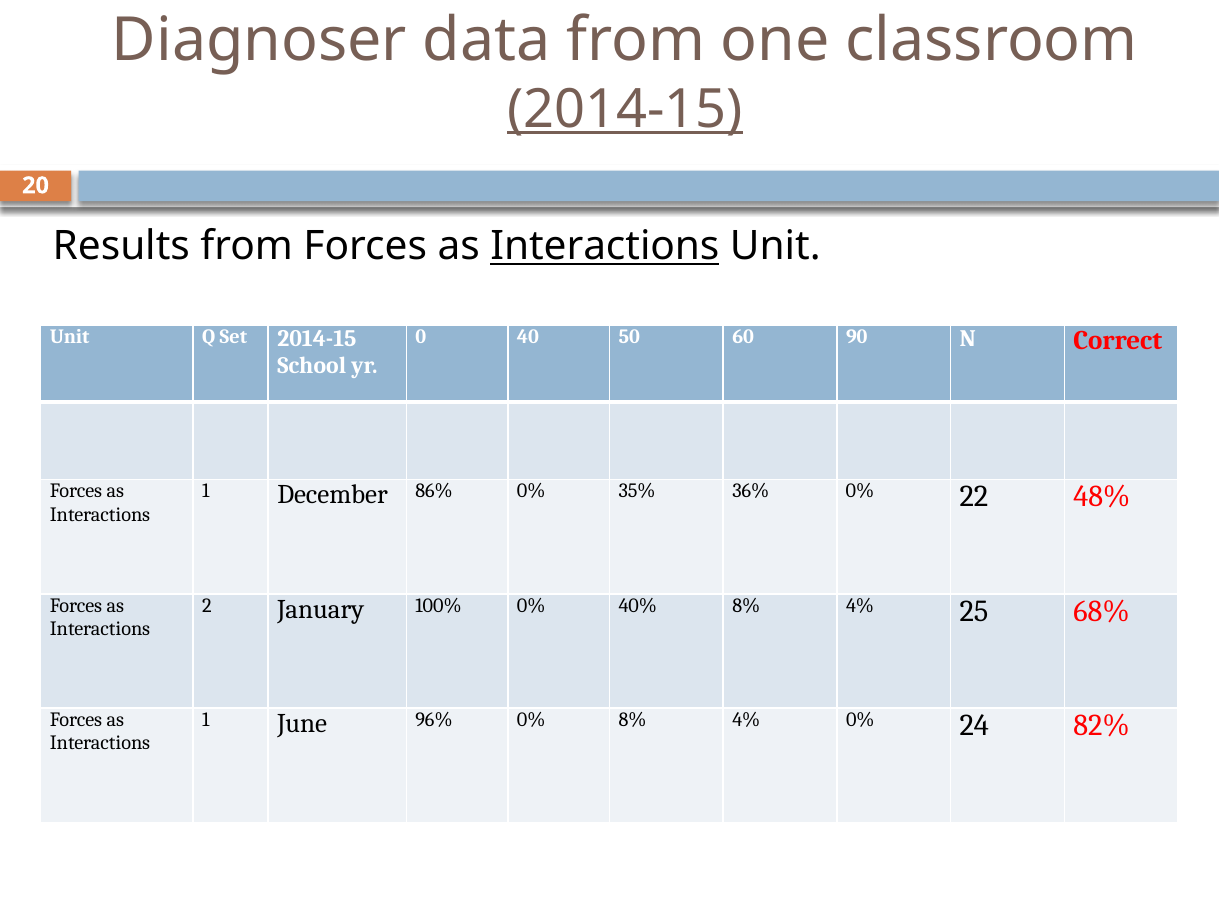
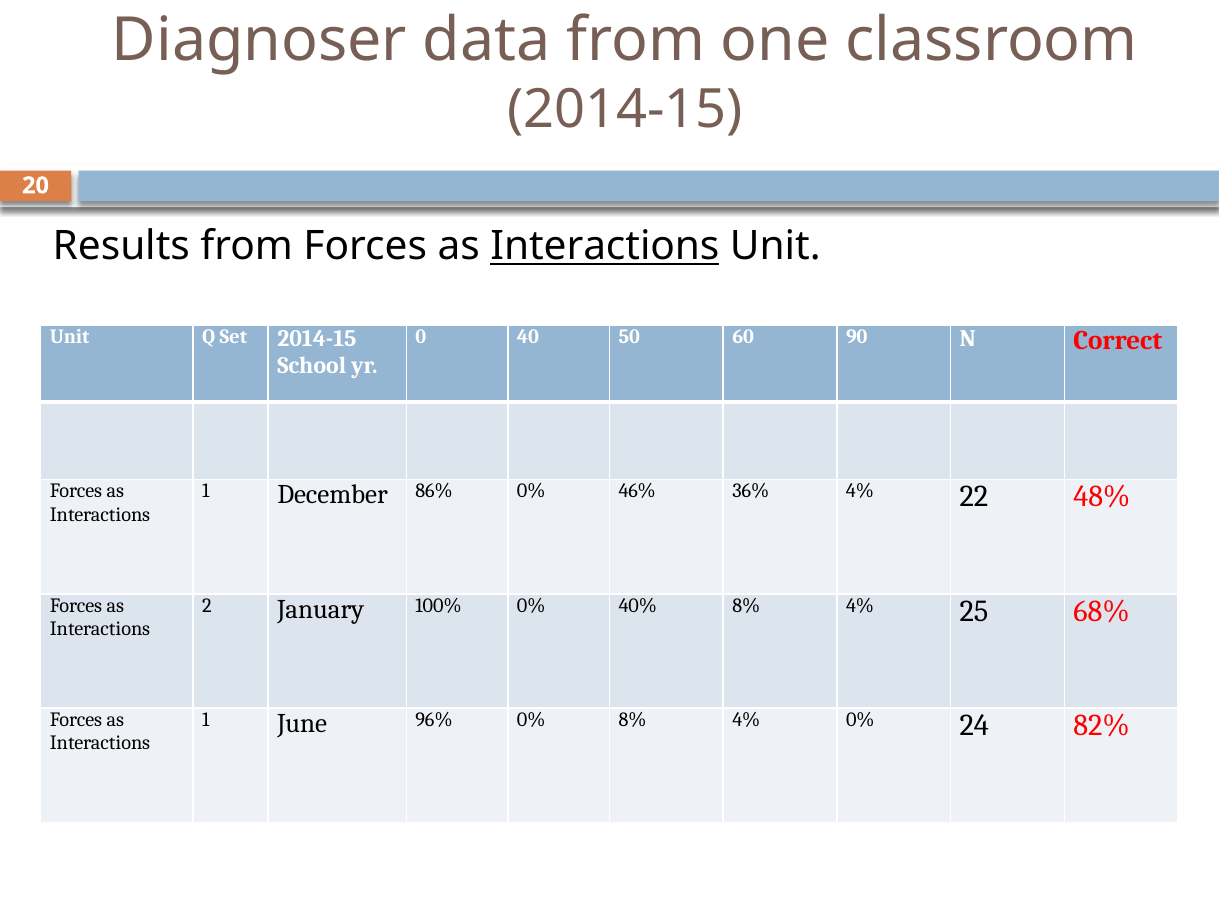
2014-15 at (625, 109) underline: present -> none
35%: 35% -> 46%
36% 0%: 0% -> 4%
